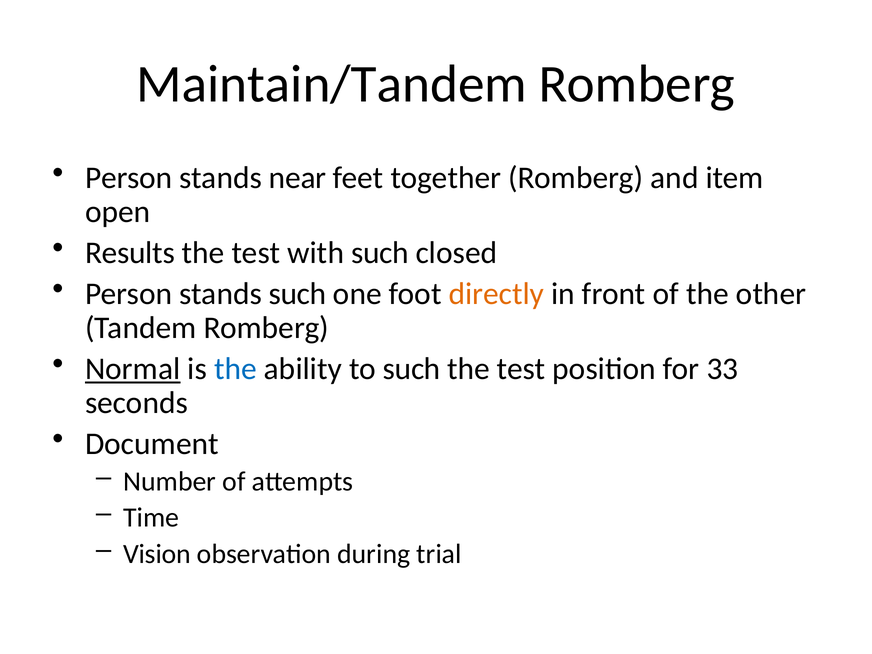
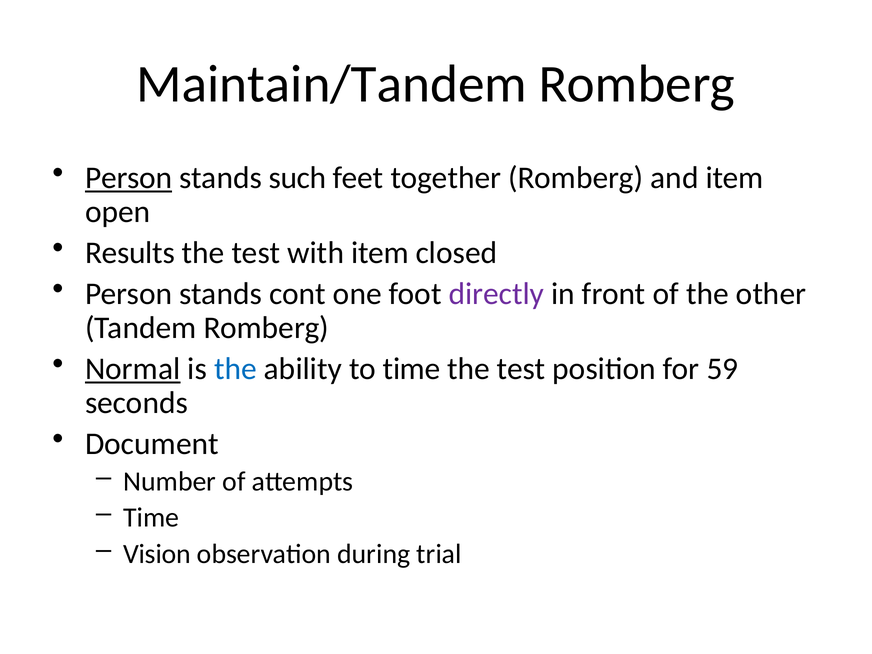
Person at (129, 178) underline: none -> present
near: near -> such
with such: such -> item
stands such: such -> cont
directly colour: orange -> purple
to such: such -> time
33: 33 -> 59
